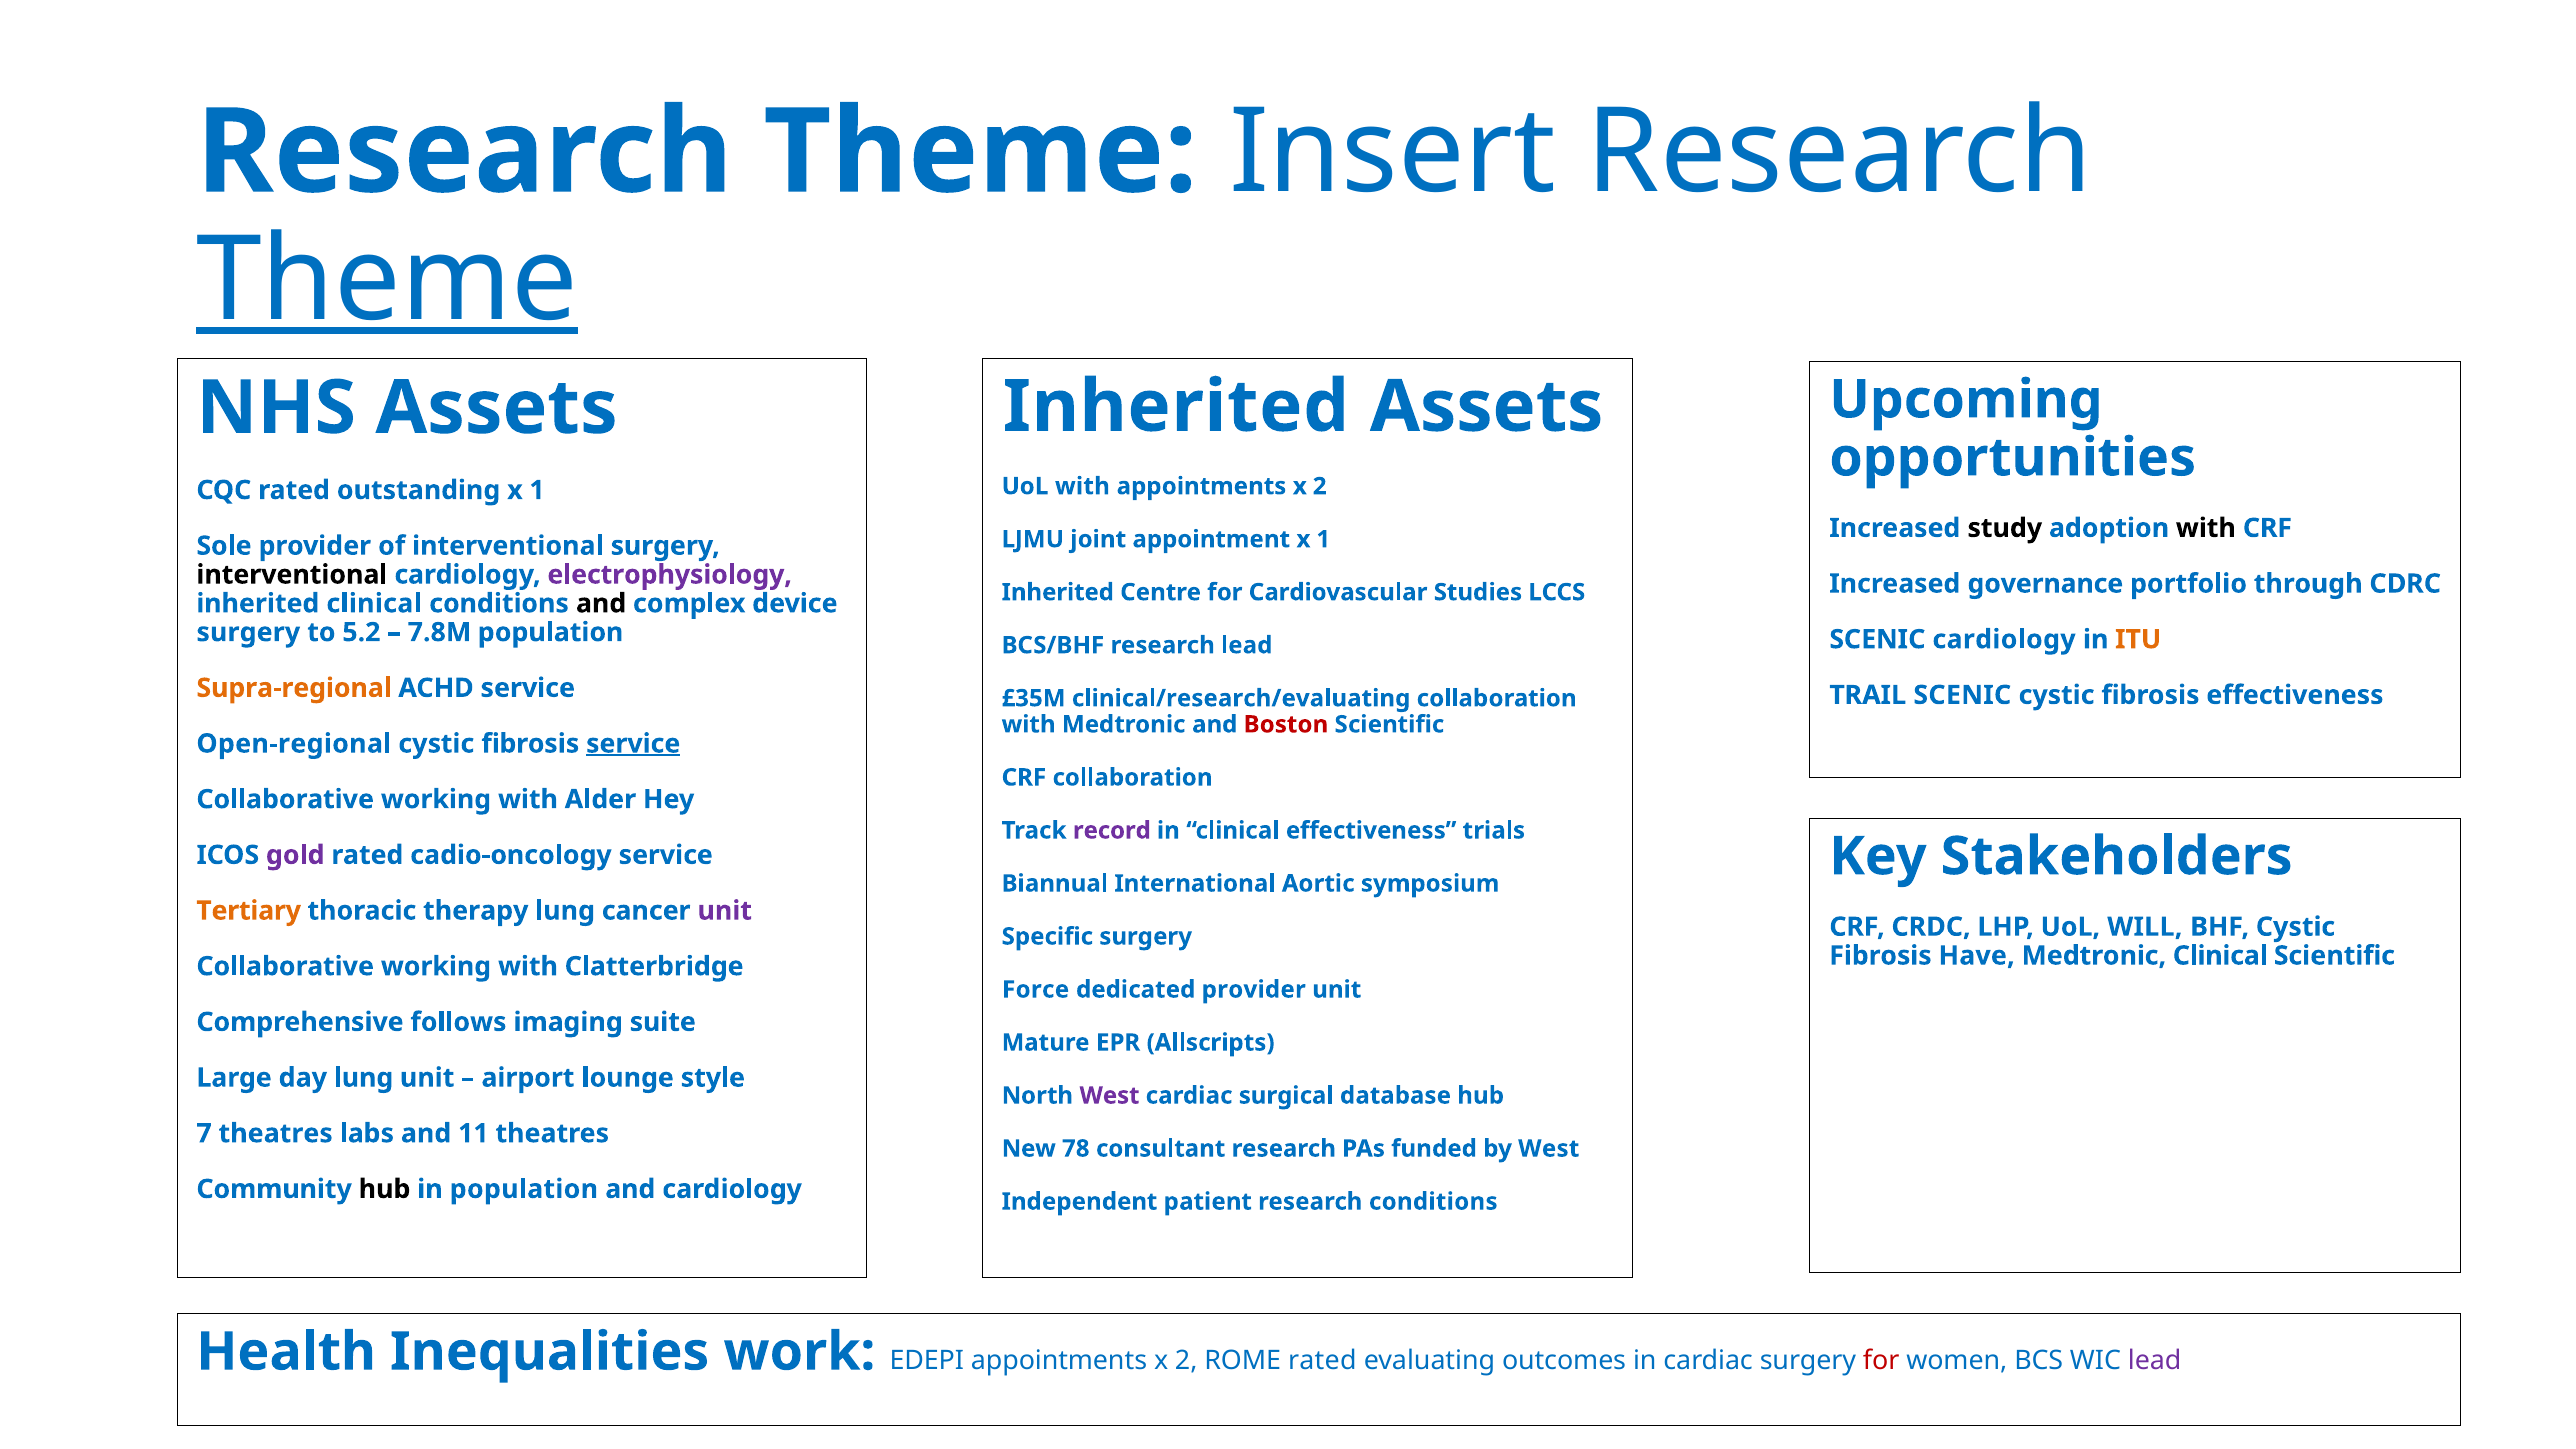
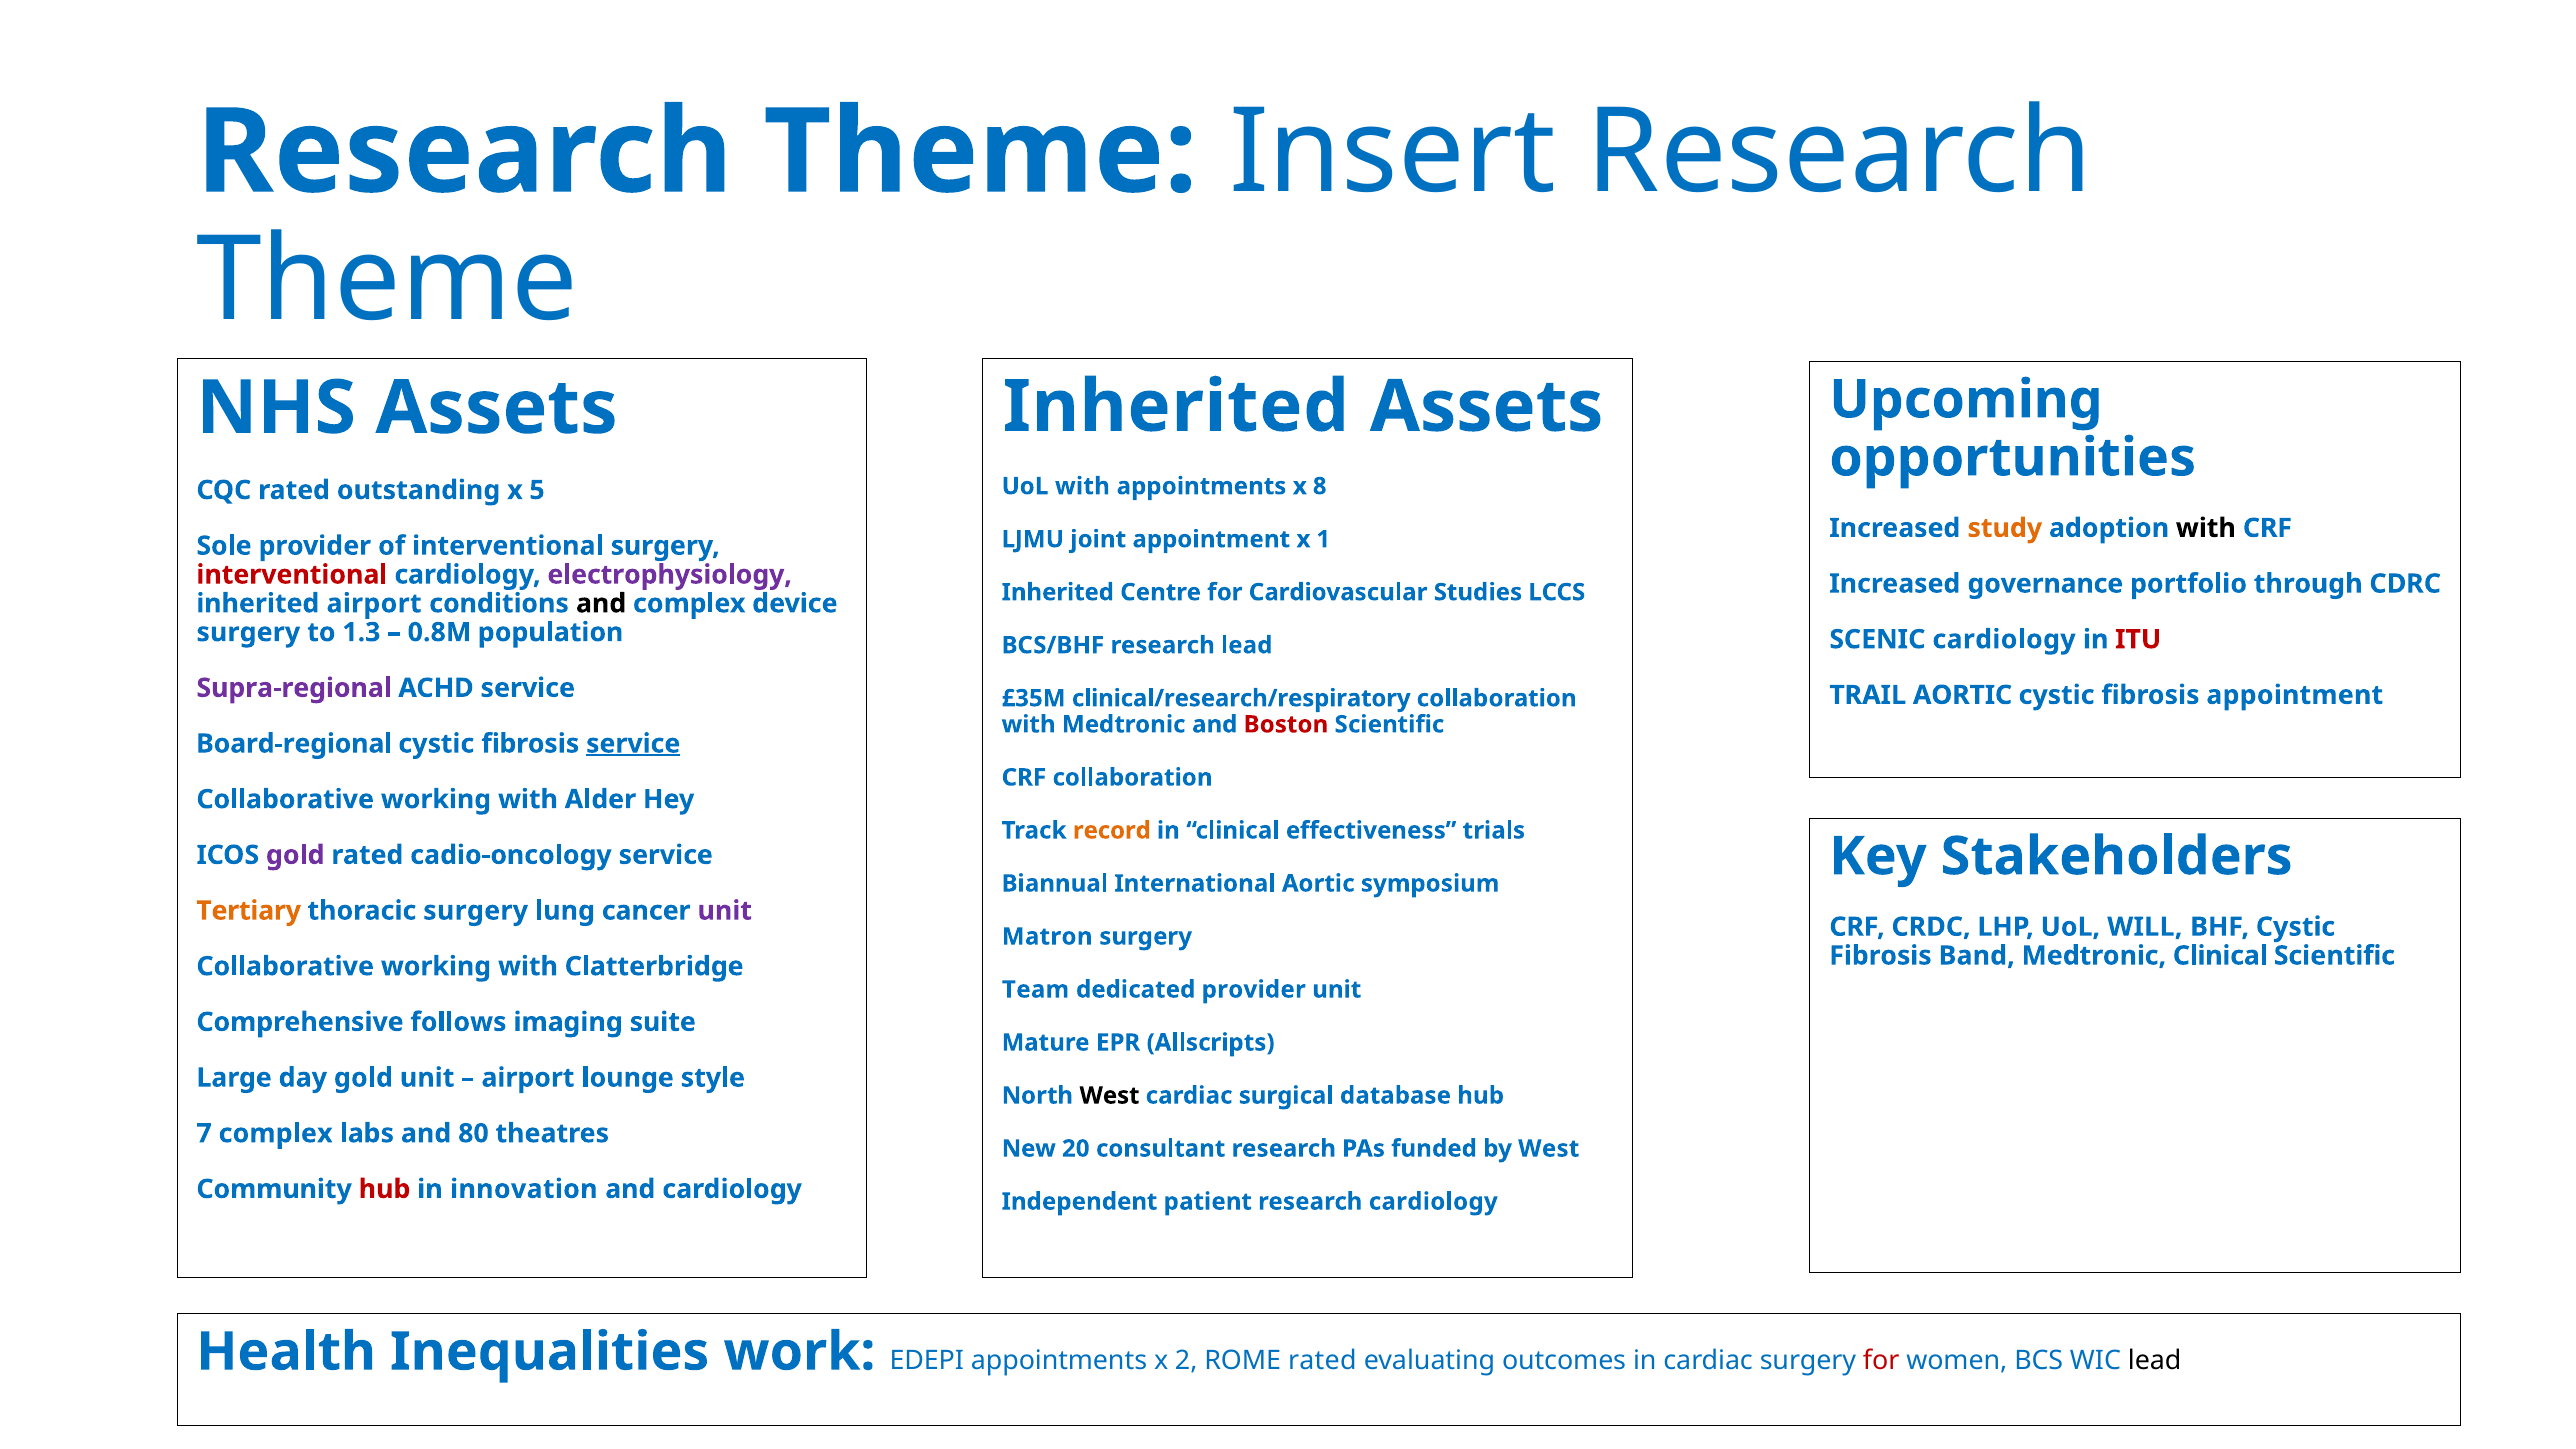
Theme at (387, 280) underline: present -> none
2 at (1320, 486): 2 -> 8
outstanding x 1: 1 -> 5
study colour: black -> orange
interventional at (292, 575) colour: black -> red
inherited clinical: clinical -> airport
5.2: 5.2 -> 1.3
7.8M: 7.8M -> 0.8M
ITU colour: orange -> red
Supra-regional colour: orange -> purple
TRAIL SCENIC: SCENIC -> AORTIC
fibrosis effectiveness: effectiveness -> appointment
clinical/research/evaluating: clinical/research/evaluating -> clinical/research/respiratory
Open-regional: Open-regional -> Board-regional
record colour: purple -> orange
thoracic therapy: therapy -> surgery
Specific: Specific -> Matron
Have: Have -> Band
Force: Force -> Team
day lung: lung -> gold
West at (1110, 1096) colour: purple -> black
7 theatres: theatres -> complex
11: 11 -> 80
78: 78 -> 20
hub at (385, 1189) colour: black -> red
in population: population -> innovation
research conditions: conditions -> cardiology
lead at (2155, 1361) colour: purple -> black
